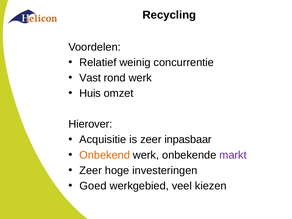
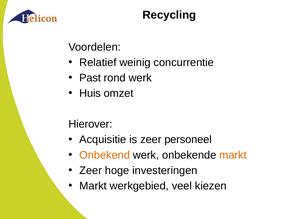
Vast: Vast -> Past
inpasbaar: inpasbaar -> personeel
markt at (233, 155) colour: purple -> orange
Goed at (93, 186): Goed -> Markt
